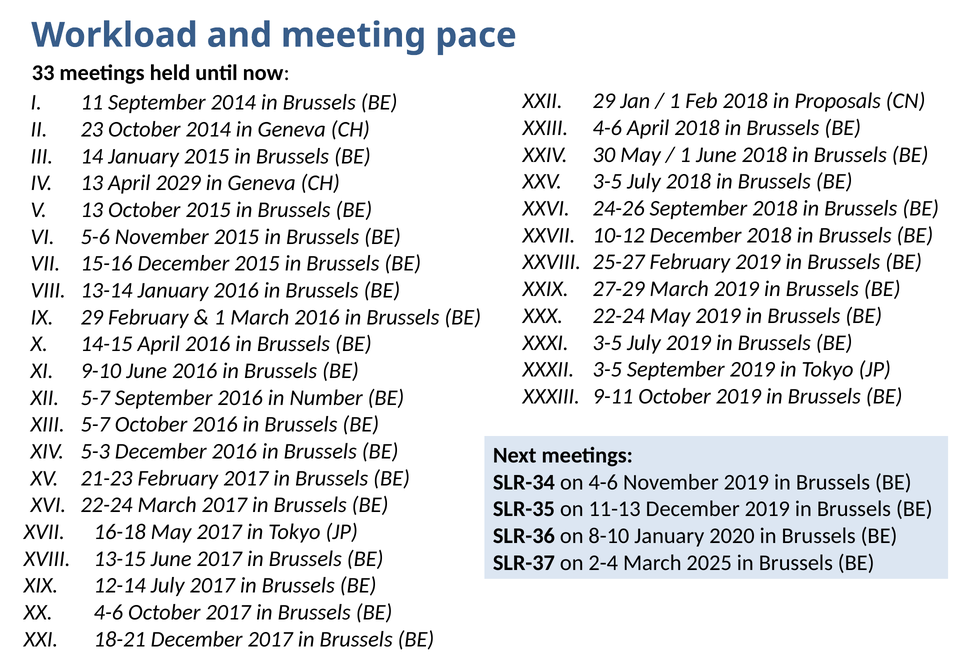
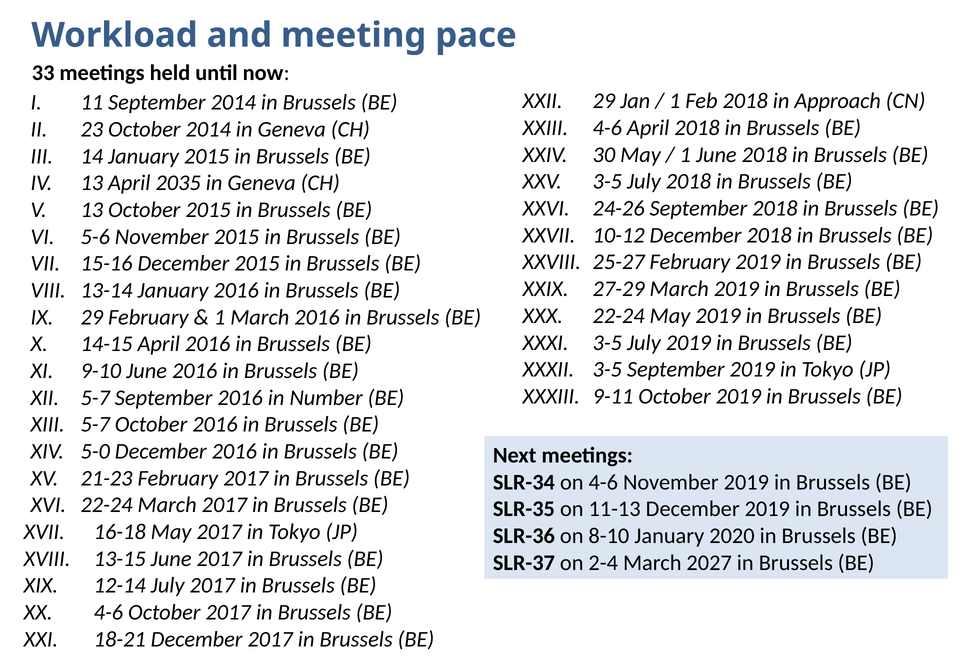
Proposals: Proposals -> Approach
2029: 2029 -> 2035
5-3: 5-3 -> 5-0
2025: 2025 -> 2027
